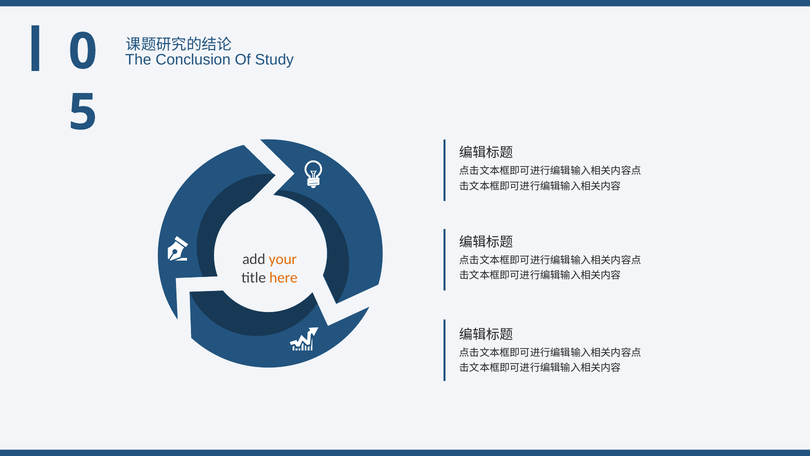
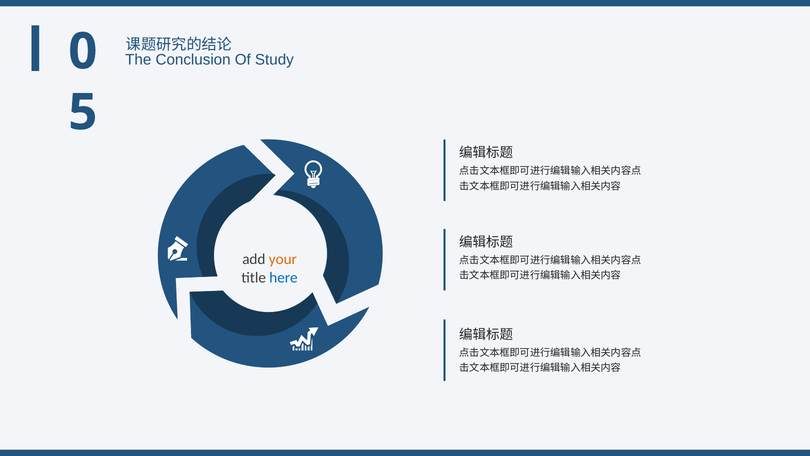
here colour: orange -> blue
